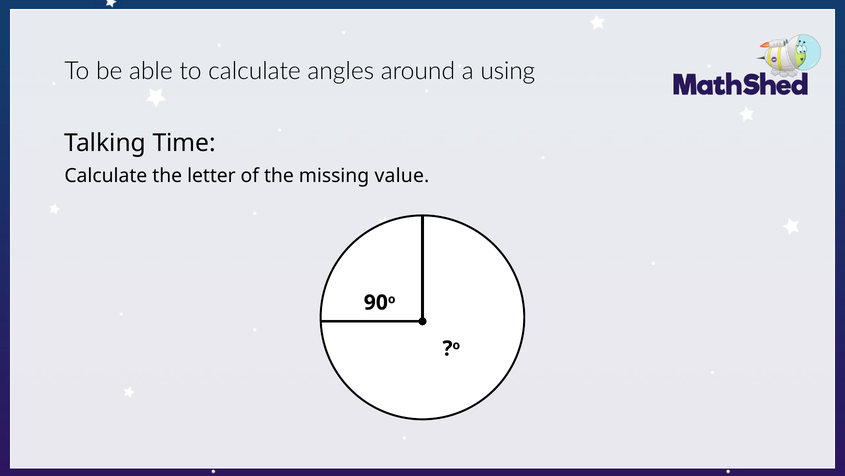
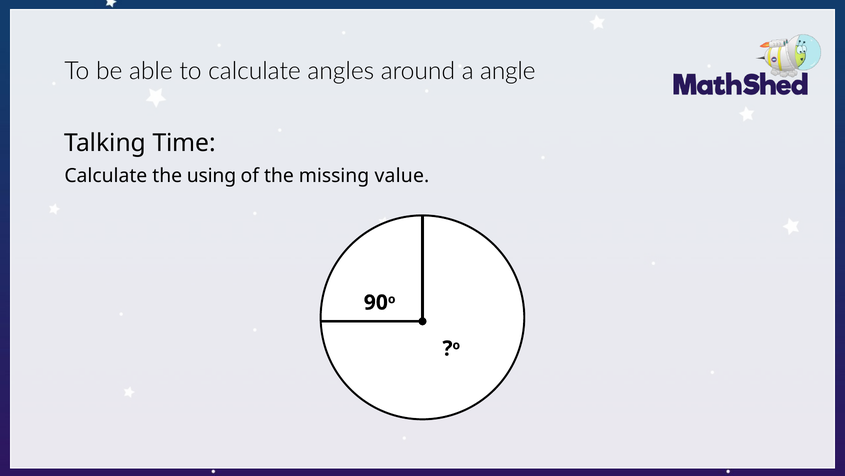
using: using -> angle
letter: letter -> using
